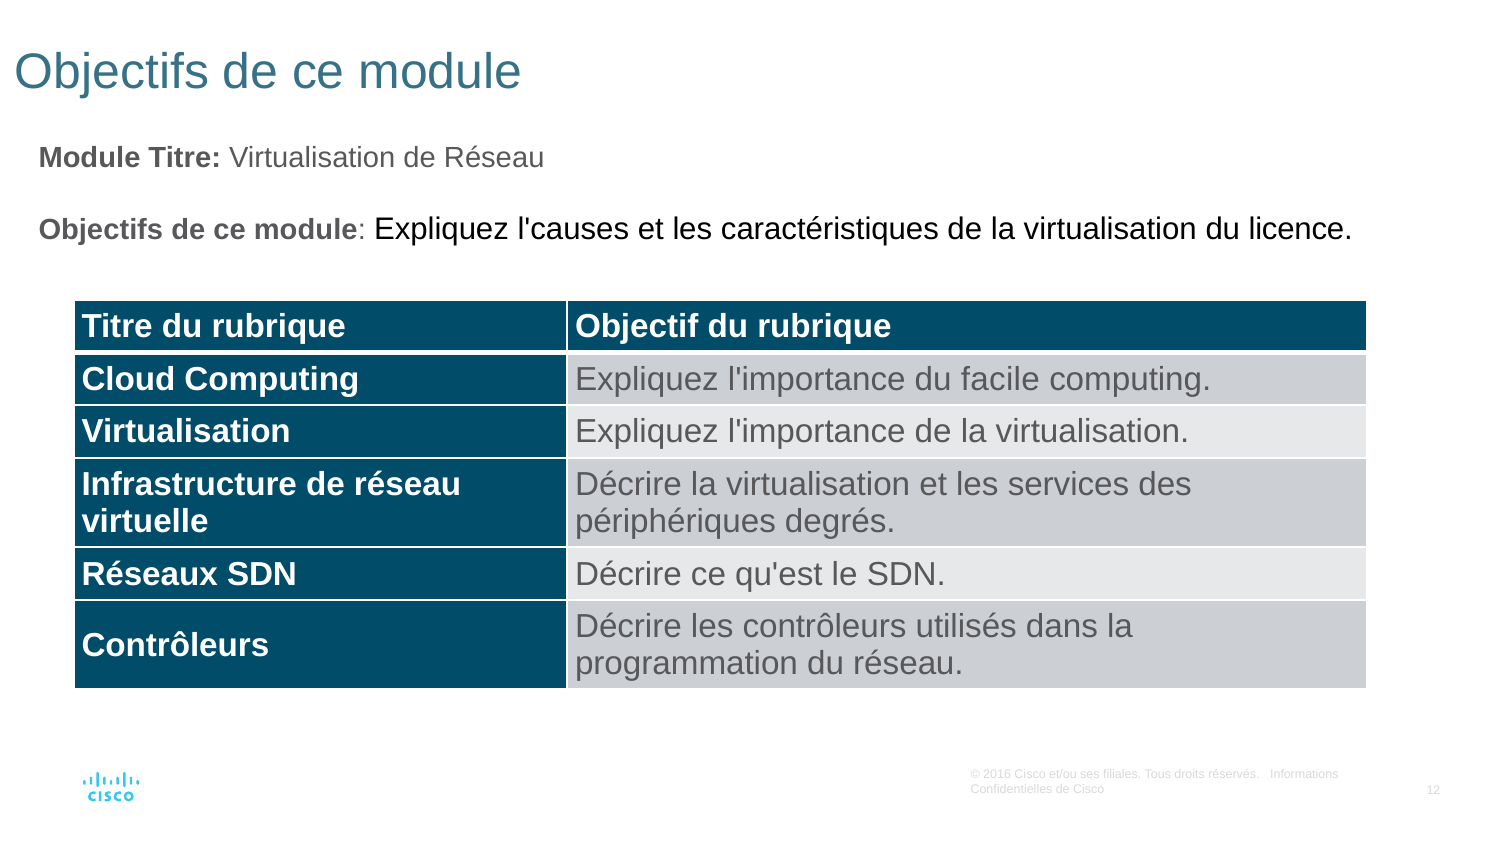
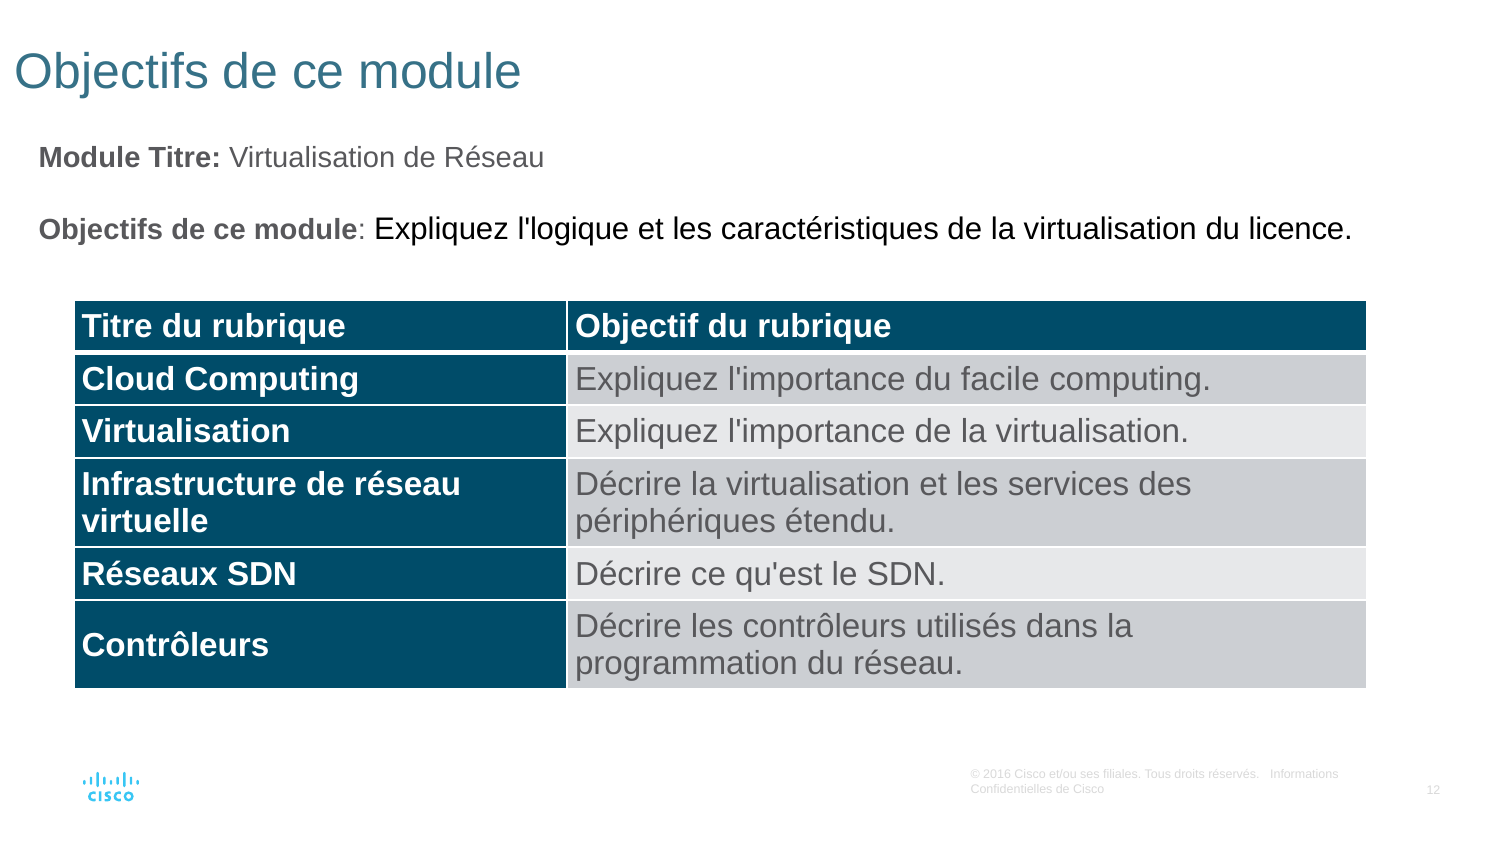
l'causes: l'causes -> l'logique
degrés: degrés -> étendu
